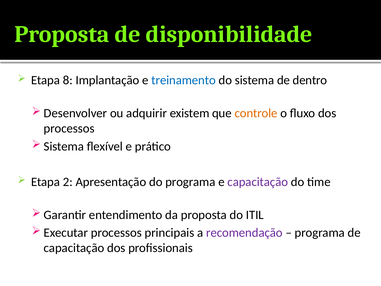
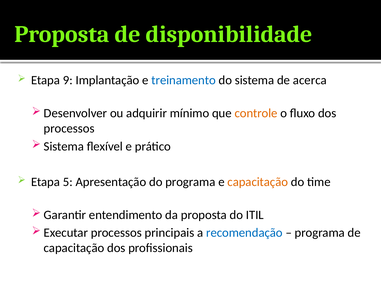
8: 8 -> 9
dentro: dentro -> acerca
existem: existem -> mínimo
2: 2 -> 5
capacitação at (258, 182) colour: purple -> orange
recomendação colour: purple -> blue
